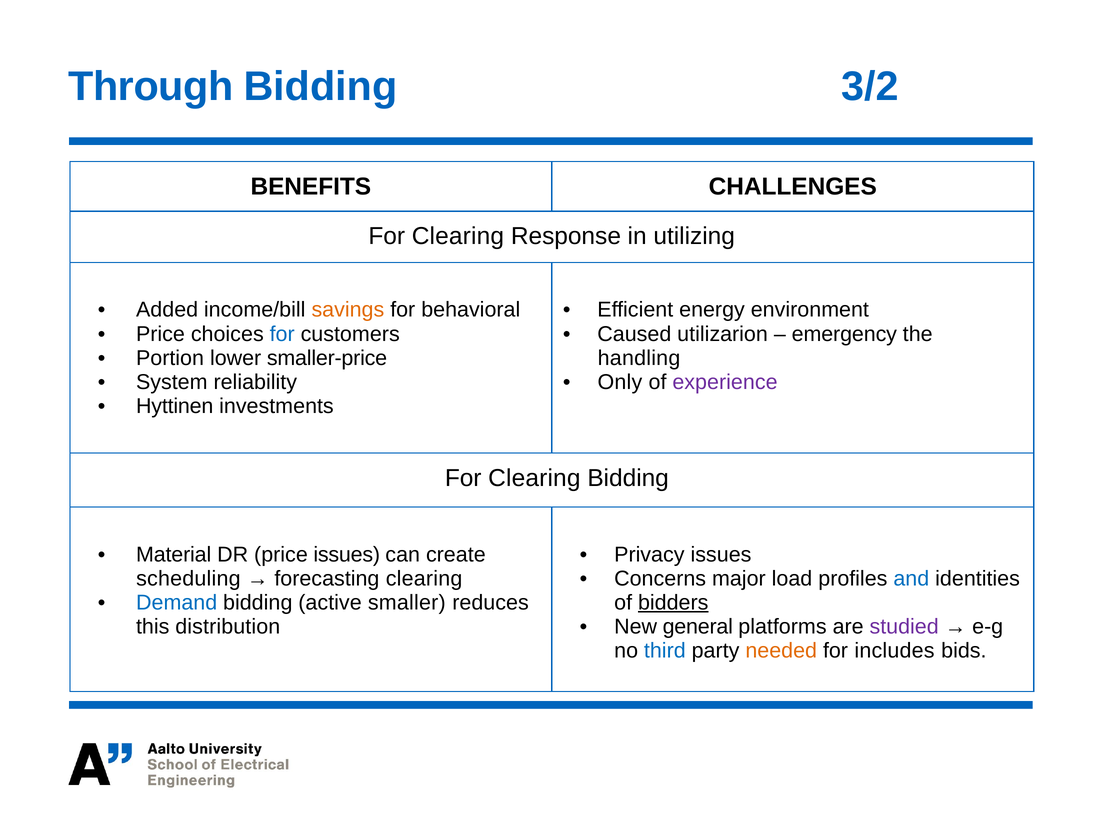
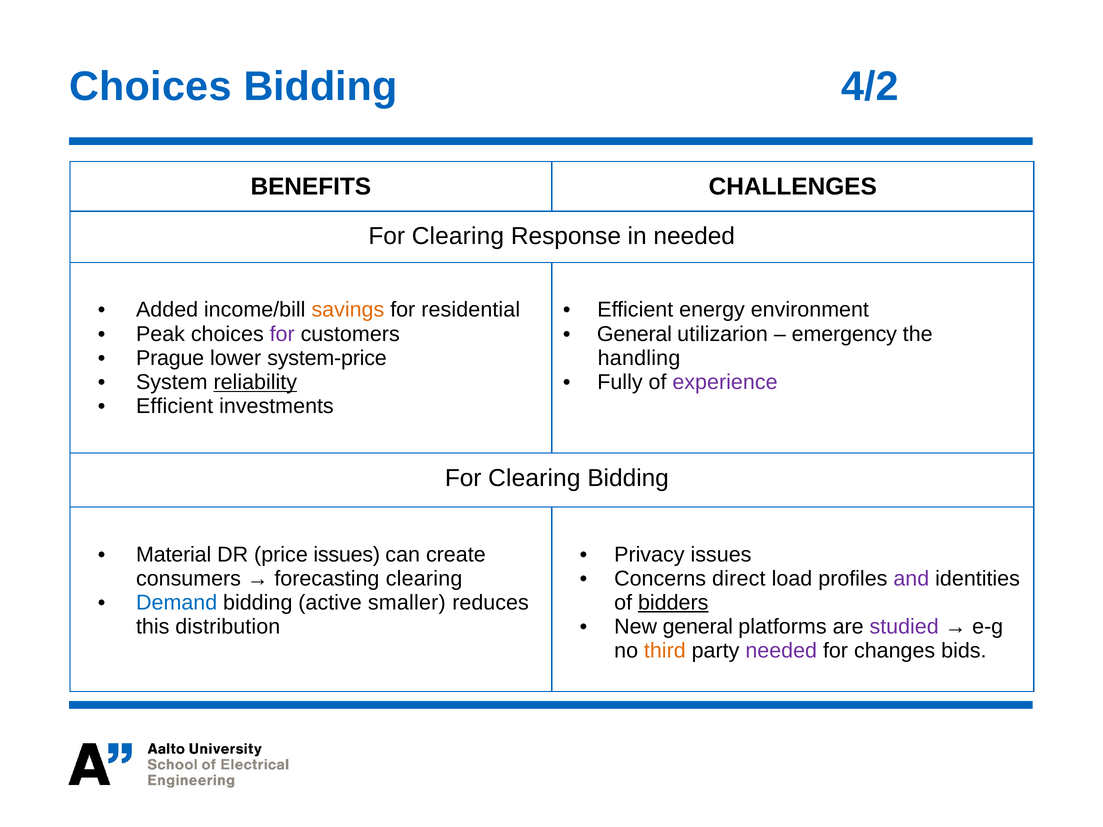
Through at (151, 87): Through -> Choices
3/2: 3/2 -> 4/2
in utilizing: utilizing -> needed
behavioral: behavioral -> residential
Price at (160, 334): Price -> Peak
for at (282, 334) colour: blue -> purple
Caused at (634, 334): Caused -> General
Portion: Portion -> Prague
smaller-price: smaller-price -> system-price
reliability underline: none -> present
Only: Only -> Fully
Hyttinen at (175, 406): Hyttinen -> Efficient
scheduling: scheduling -> consumers
major: major -> direct
and colour: blue -> purple
third colour: blue -> orange
needed at (781, 651) colour: orange -> purple
includes: includes -> changes
